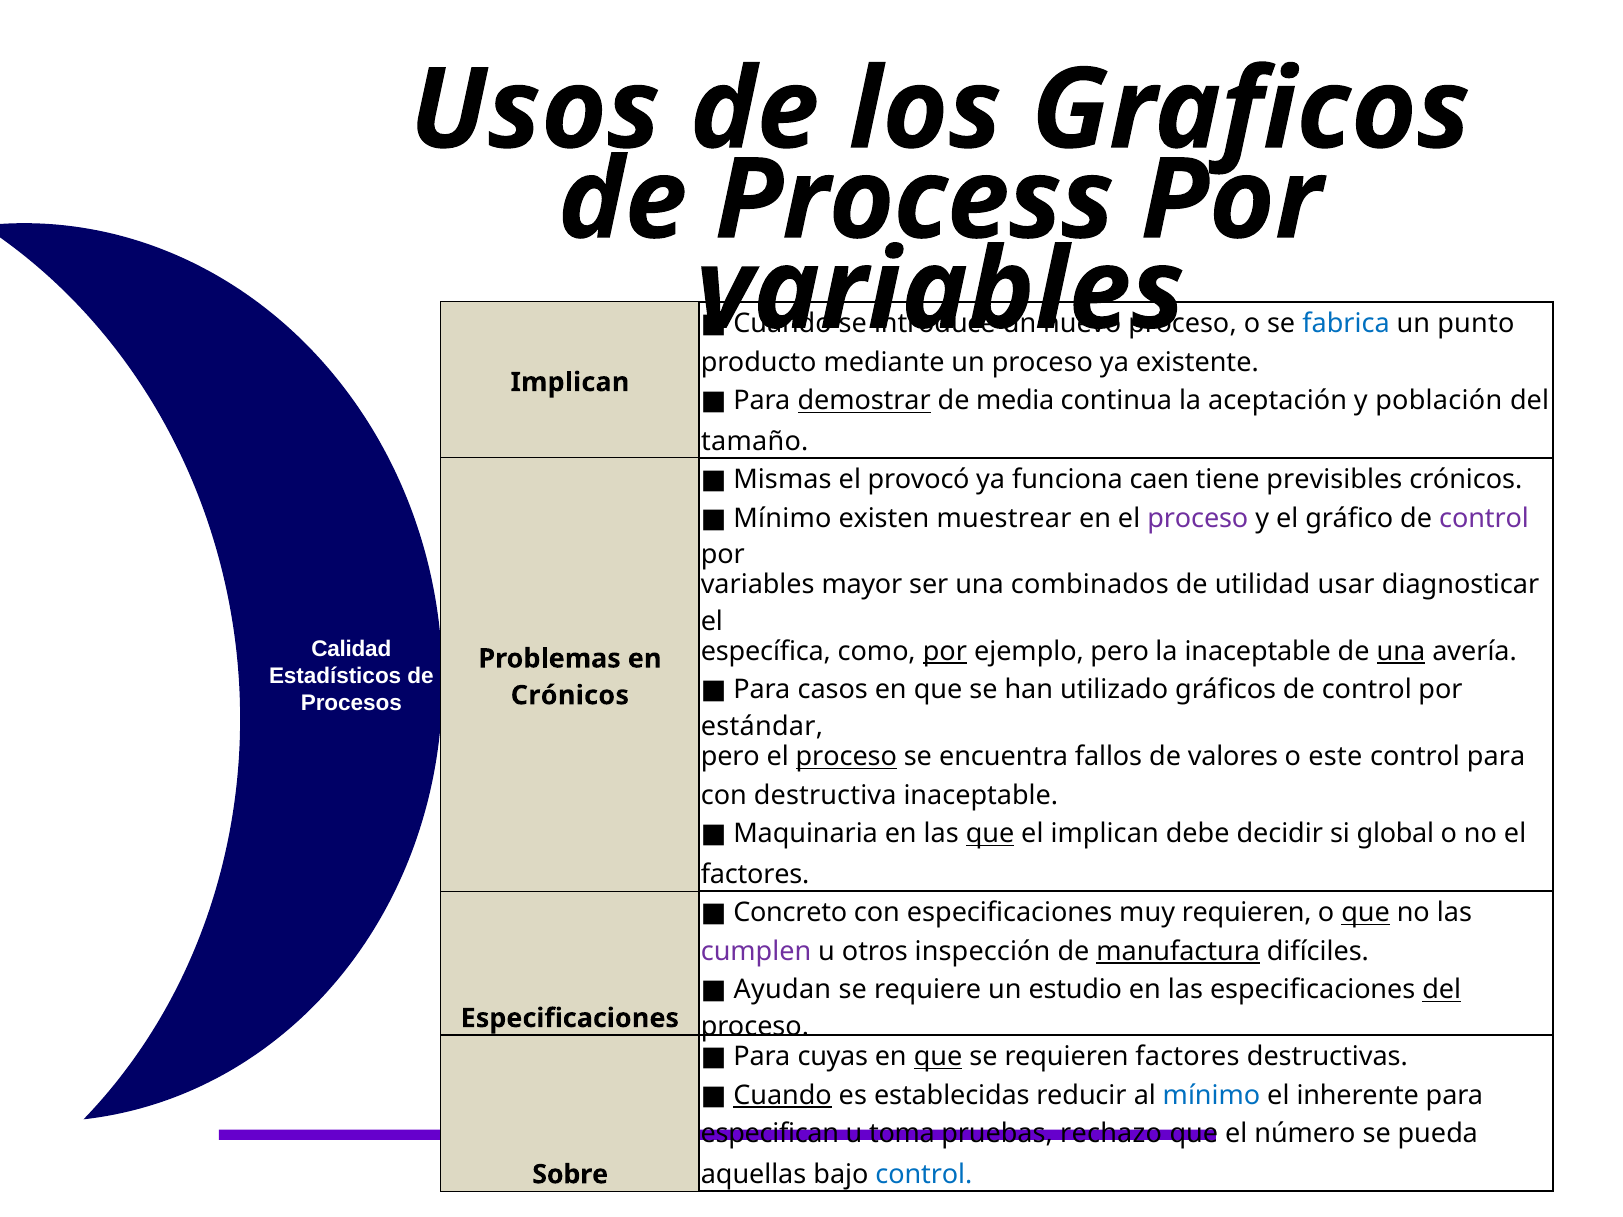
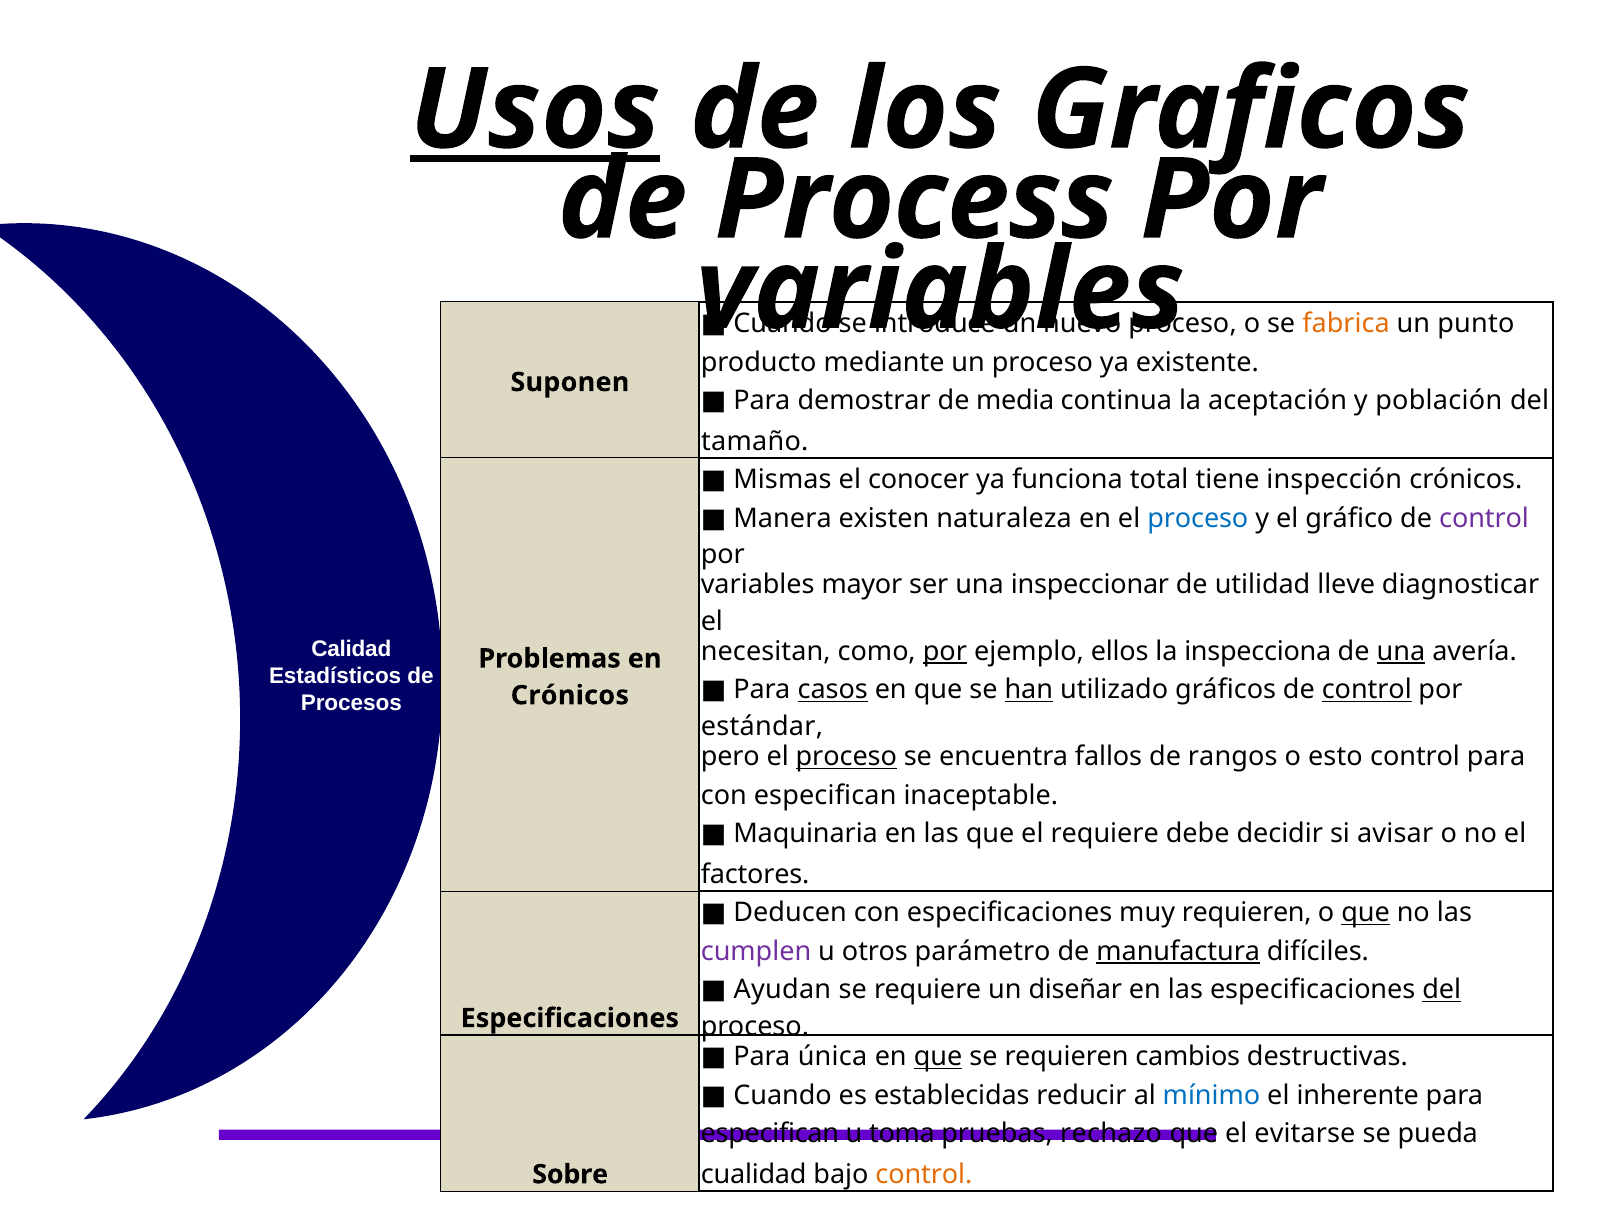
Usos underline: none -> present
fabrica colour: blue -> orange
Implican at (570, 382): Implican -> Suponen
demostrar underline: present -> none
provocó: provocó -> conocer
caen: caen -> total
previsibles: previsibles -> inspección
Mínimo at (782, 518): Mínimo -> Manera
muestrear: muestrear -> naturaleza
proceso at (1198, 518) colour: purple -> blue
combinados: combinados -> inspeccionar
usar: usar -> lleve
específica: específica -> necesitan
ejemplo pero: pero -> ellos
la inaceptable: inaceptable -> inspecciona
casos underline: none -> present
han underline: none -> present
control at (1367, 690) underline: none -> present
valores: valores -> rangos
este: este -> esto
con destructiva: destructiva -> especifican
que at (990, 834) underline: present -> none
el implican: implican -> requiere
global: global -> avisar
Concreto: Concreto -> Deducen
inspección: inspección -> parámetro
estudio: estudio -> diseñar
cuyas: cuyas -> única
requieren factores: factores -> cambios
Cuando at (783, 1096) underline: present -> none
número: número -> evitarse
aquellas: aquellas -> cualidad
control at (924, 1175) colour: blue -> orange
